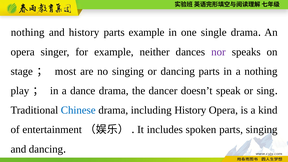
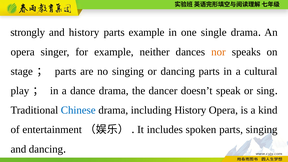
nothing at (28, 32): nothing -> strongly
nor colour: purple -> orange
most at (66, 71): most -> parts
a nothing: nothing -> cultural
